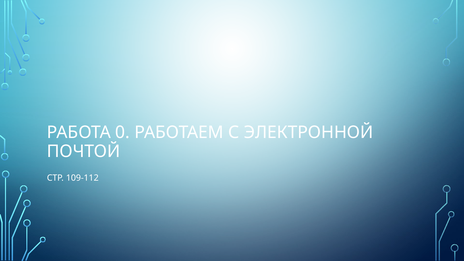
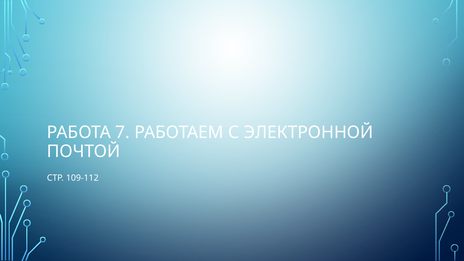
0: 0 -> 7
